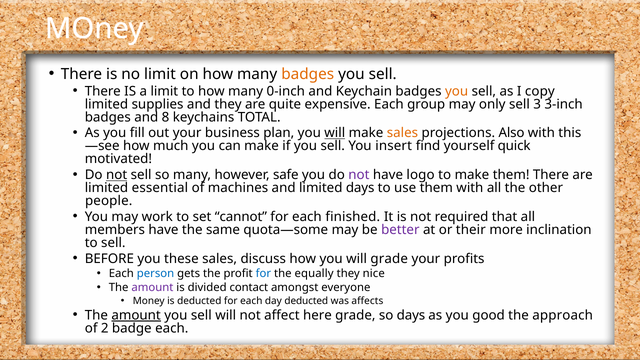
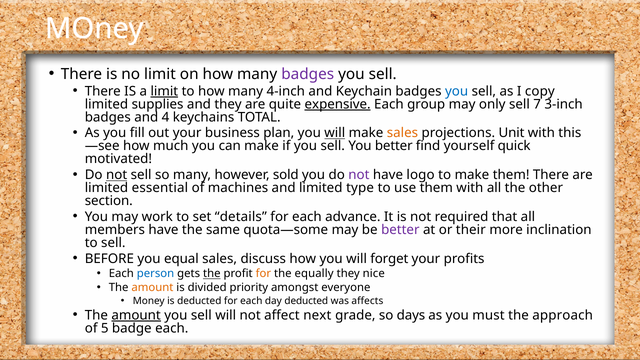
badges at (308, 74) colour: orange -> purple
limit at (164, 91) underline: none -> present
0-inch: 0-inch -> 4-inch
you at (457, 91) colour: orange -> blue
expensive underline: none -> present
3: 3 -> 7
8: 8 -> 4
Also: Also -> Unit
You insert: insert -> better
safe: safe -> sold
limited days: days -> type
people: people -> section
cannot: cannot -> details
finished: finished -> advance
these: these -> equal
will grade: grade -> forget
the at (212, 274) underline: none -> present
for at (263, 274) colour: blue -> orange
amount at (152, 288) colour: purple -> orange
contact: contact -> priority
here: here -> next
good: good -> must
2: 2 -> 5
